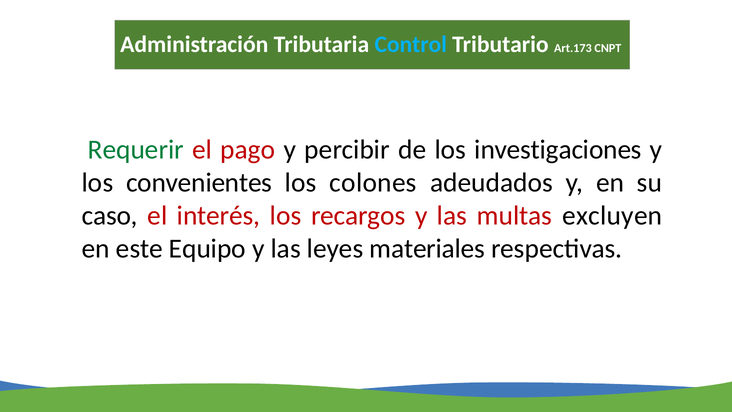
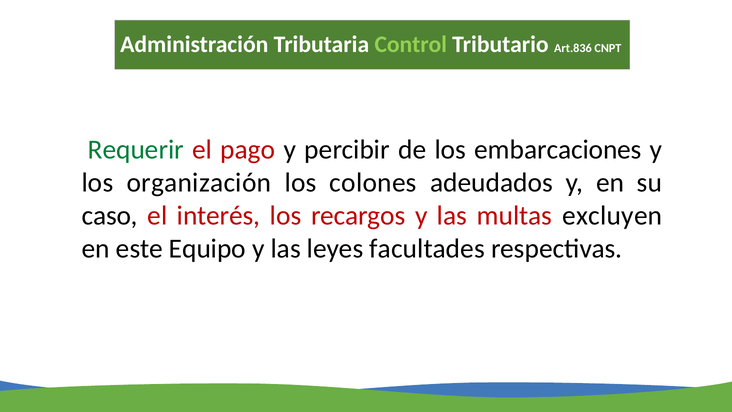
Control colour: light blue -> light green
Art.173: Art.173 -> Art.836
investigaciones: investigaciones -> embarcaciones
convenientes: convenientes -> organización
materiales: materiales -> facultades
